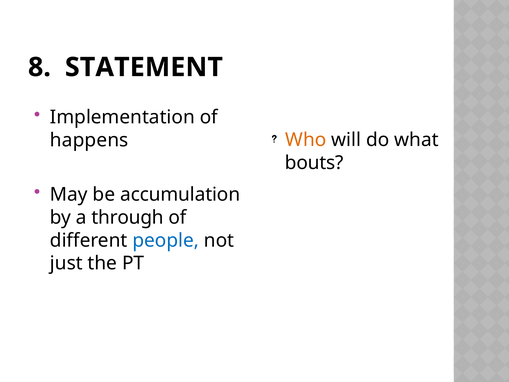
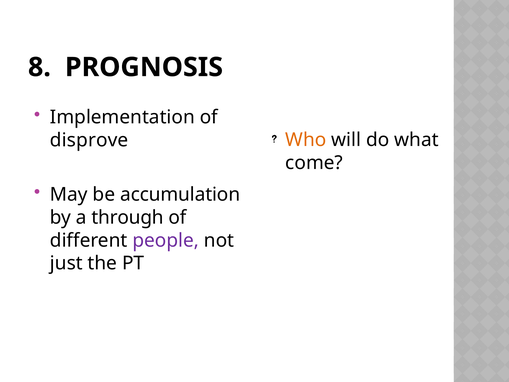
STATEMENT: STATEMENT -> PROGNOSIS
happens: happens -> disprove
bouts: bouts -> come
people colour: blue -> purple
